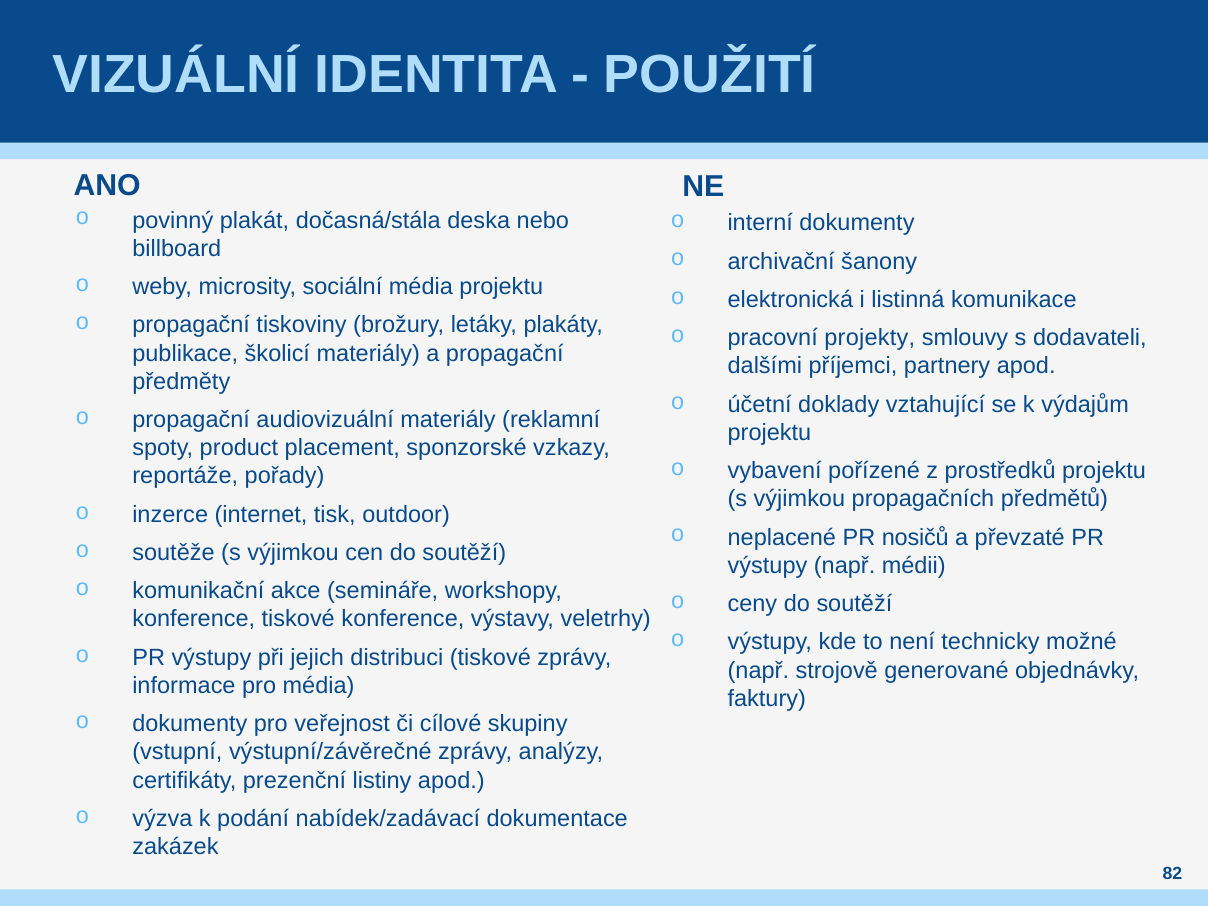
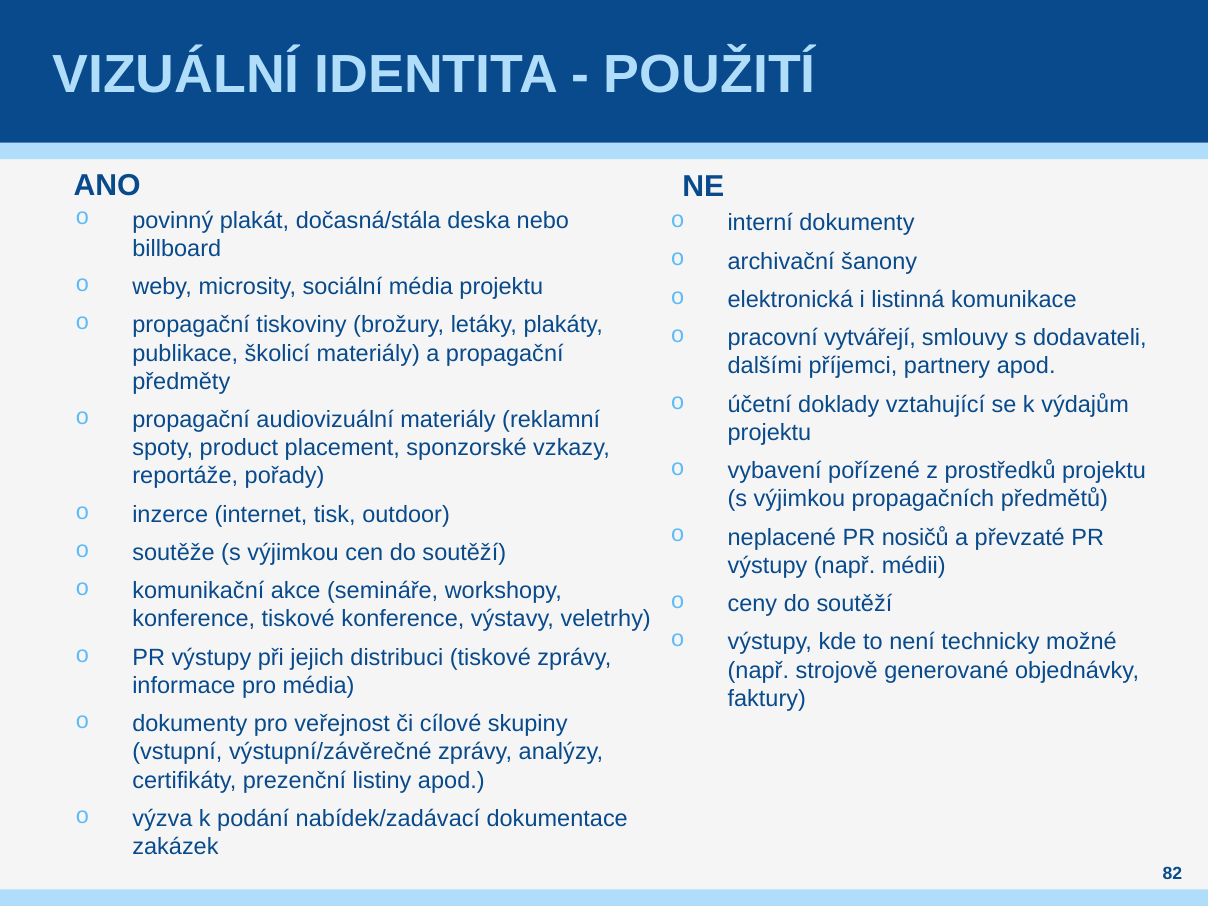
projekty: projekty -> vytvářejí
